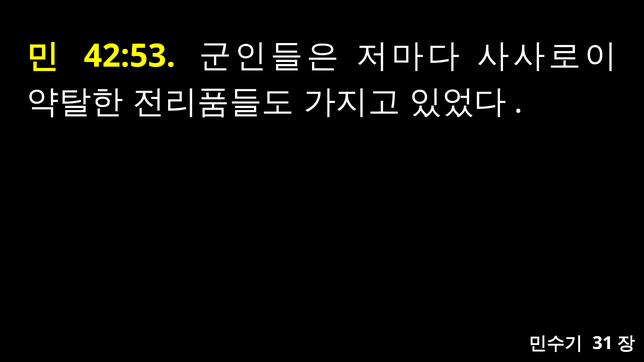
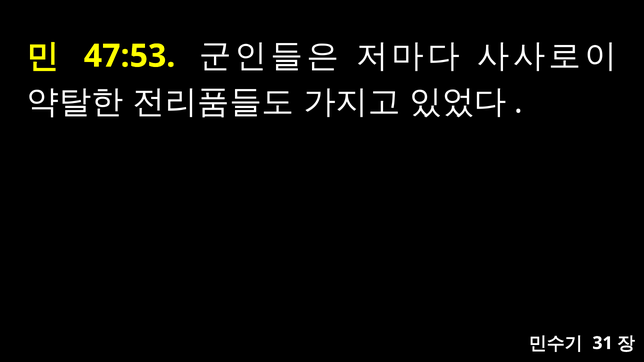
42:53: 42:53 -> 47:53
